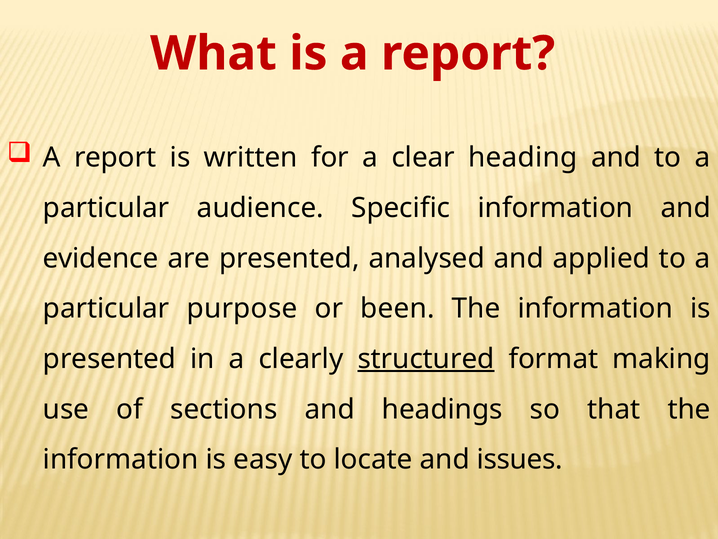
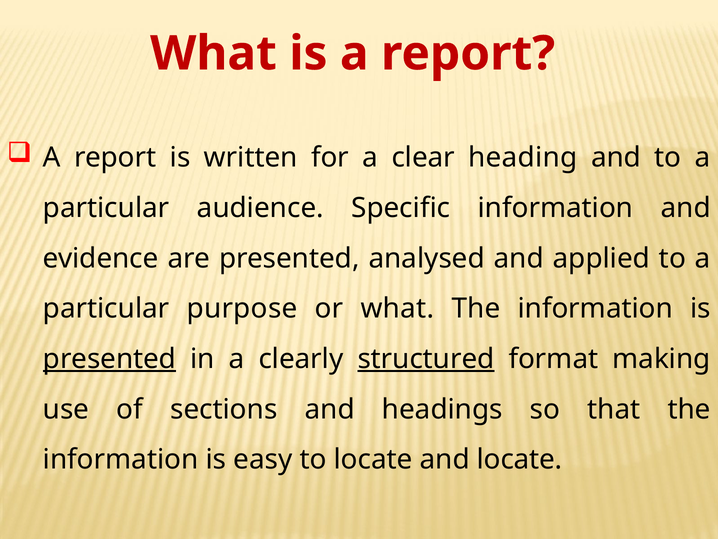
or been: been -> what
presented at (109, 359) underline: none -> present
and issues: issues -> locate
